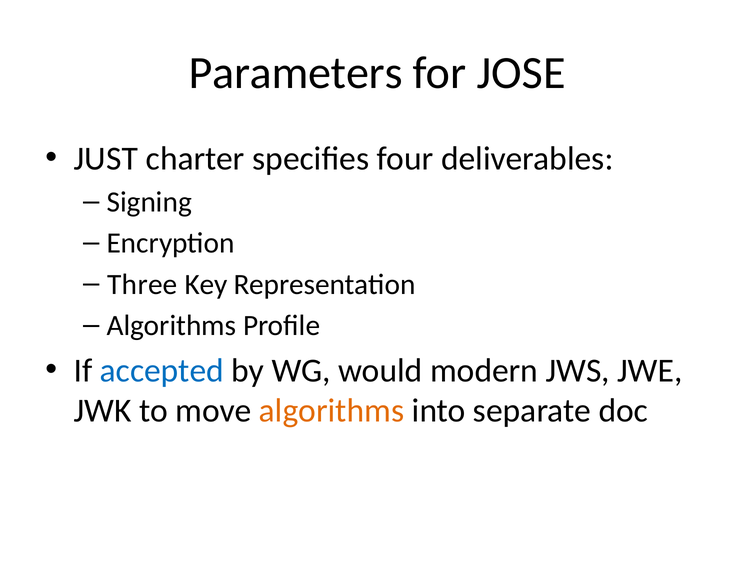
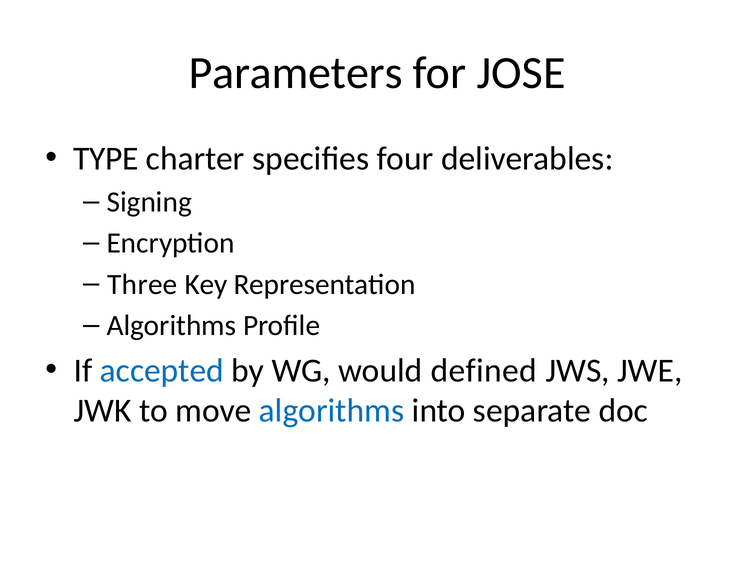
JUST: JUST -> TYPE
modern: modern -> defined
algorithms at (332, 410) colour: orange -> blue
